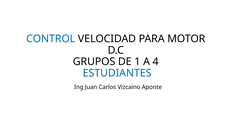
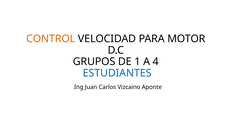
CONTROL colour: blue -> orange
